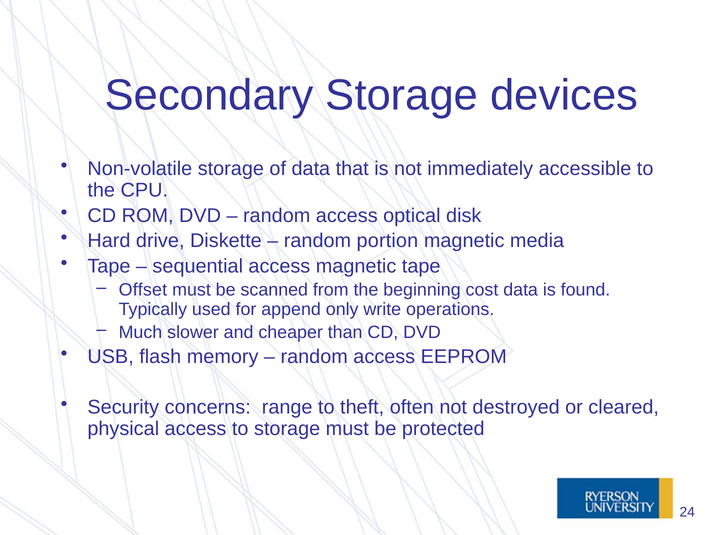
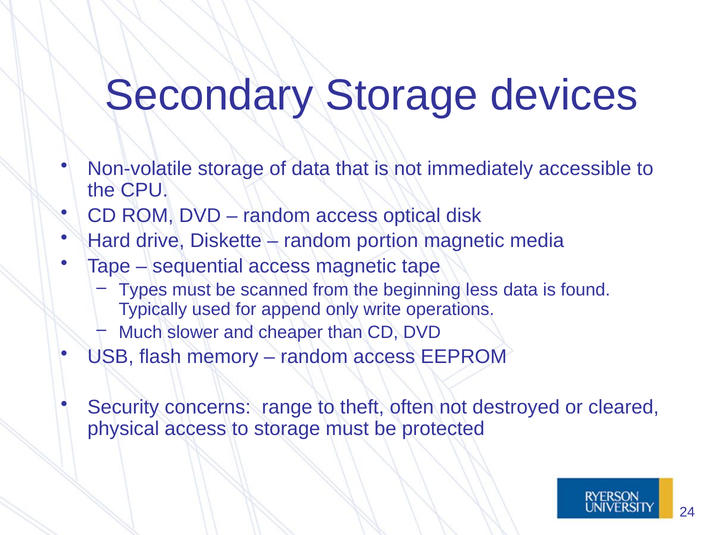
Offset: Offset -> Types
cost: cost -> less
